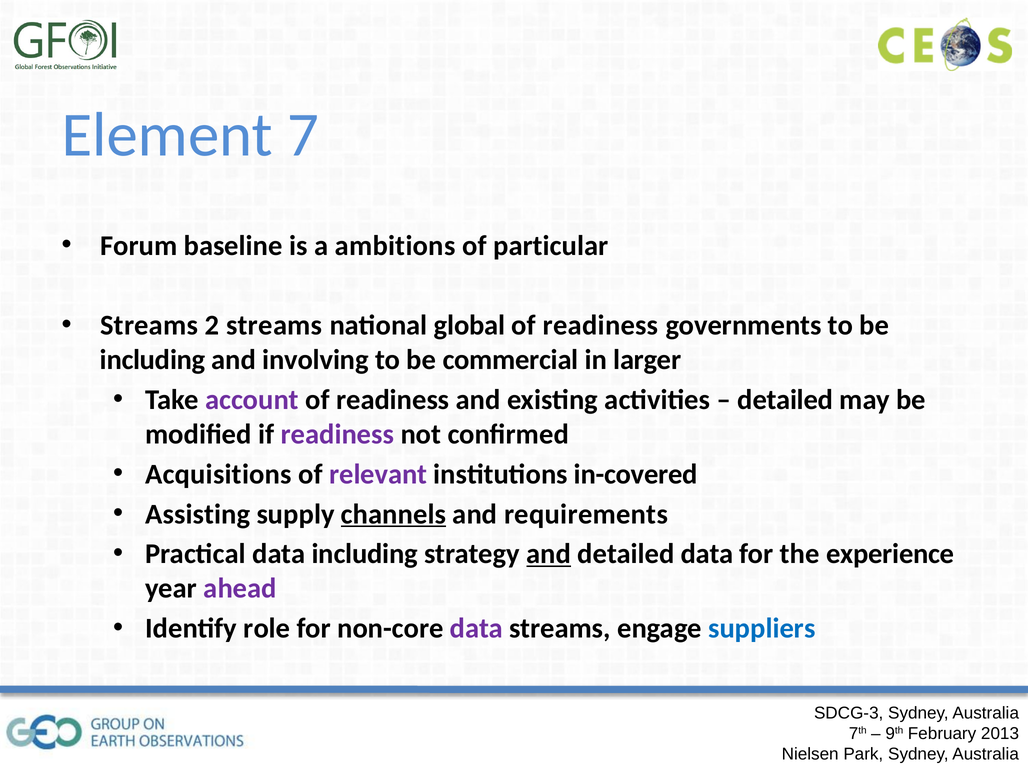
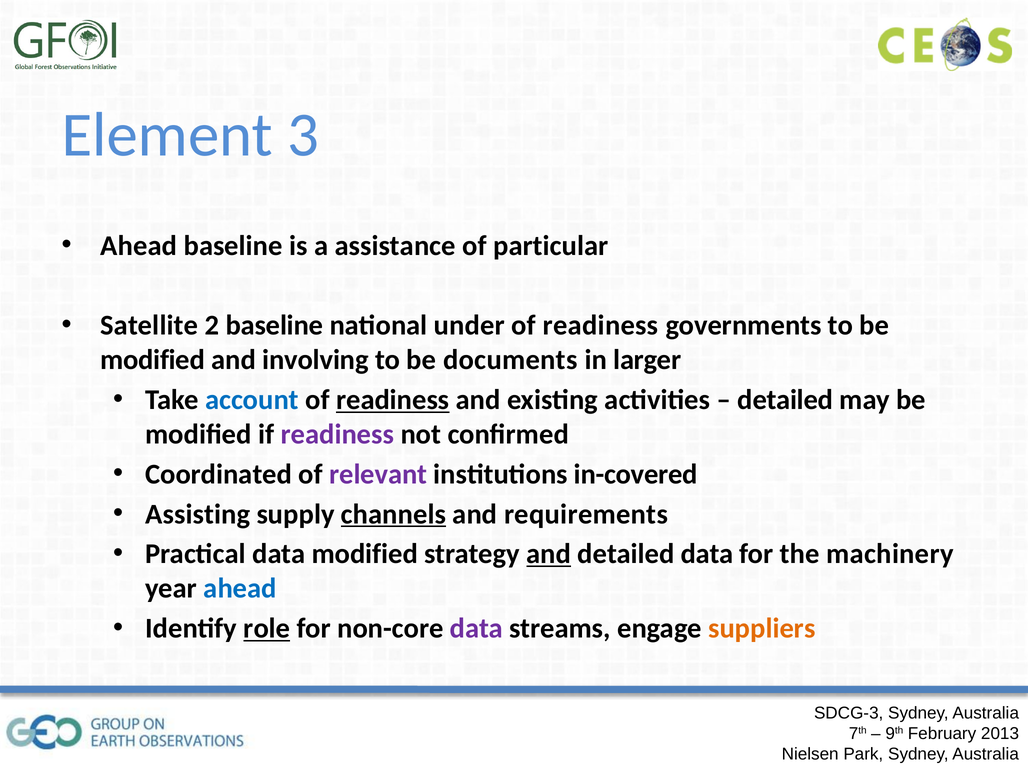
7: 7 -> 3
Forum at (139, 246): Forum -> Ahead
ambitions: ambitions -> assistance
Streams at (149, 326): Streams -> Satellite
2 streams: streams -> baseline
global: global -> under
including at (153, 360): including -> modified
commercial: commercial -> documents
account colour: purple -> blue
readiness at (393, 400) underline: none -> present
Acquisitions: Acquisitions -> Coordinated
data including: including -> modified
experience: experience -> machinery
ahead at (240, 588) colour: purple -> blue
role underline: none -> present
suppliers colour: blue -> orange
